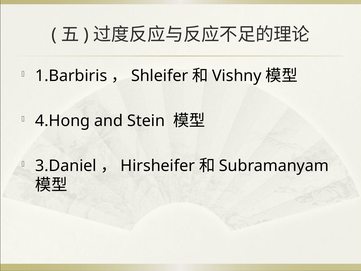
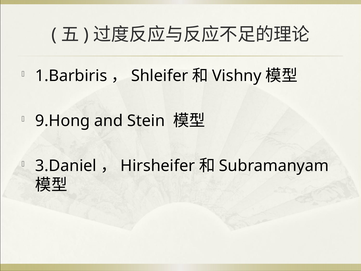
4.Hong: 4.Hong -> 9.Hong
